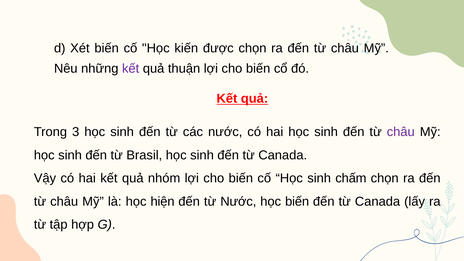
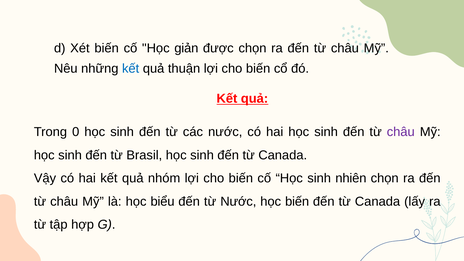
kiến: kiến -> giản
kết at (131, 68) colour: purple -> blue
3: 3 -> 0
chấm: chấm -> nhiên
hiện: hiện -> biểu
